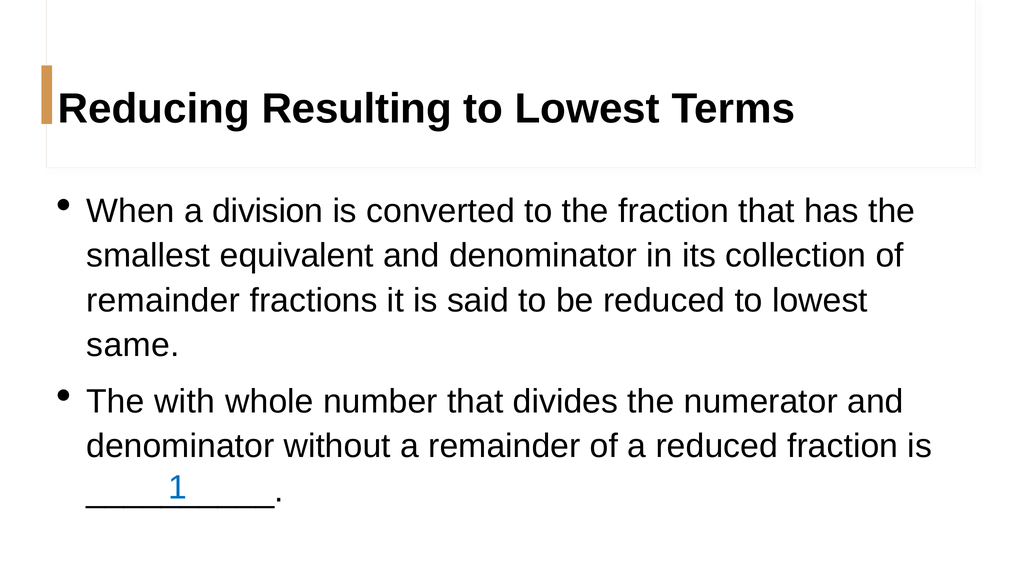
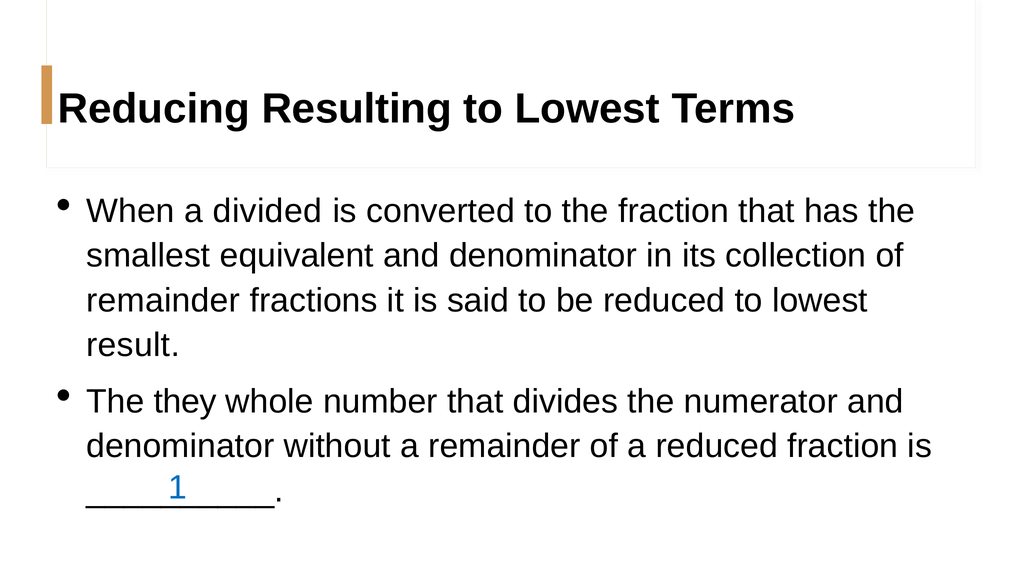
division: division -> divided
same: same -> result
with: with -> they
